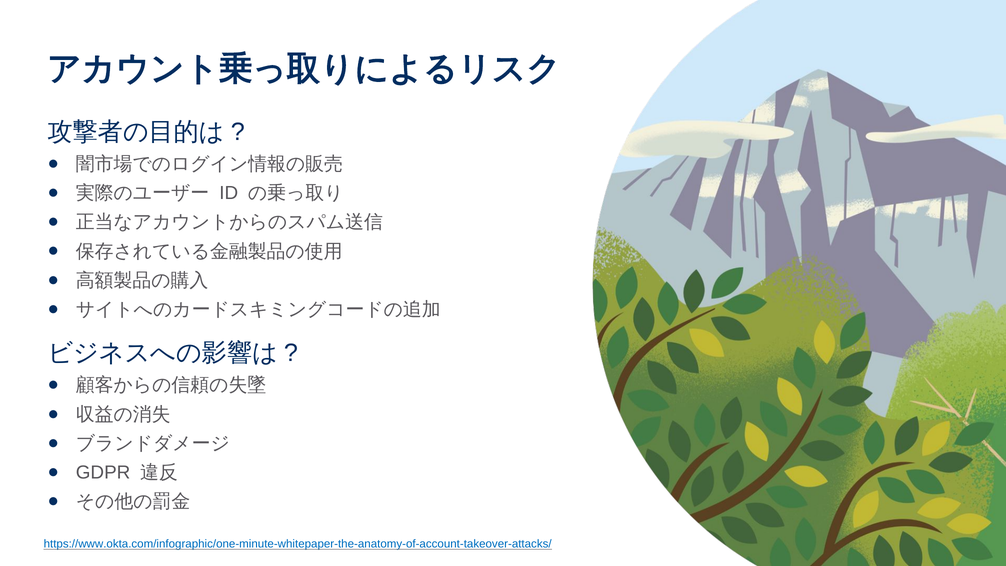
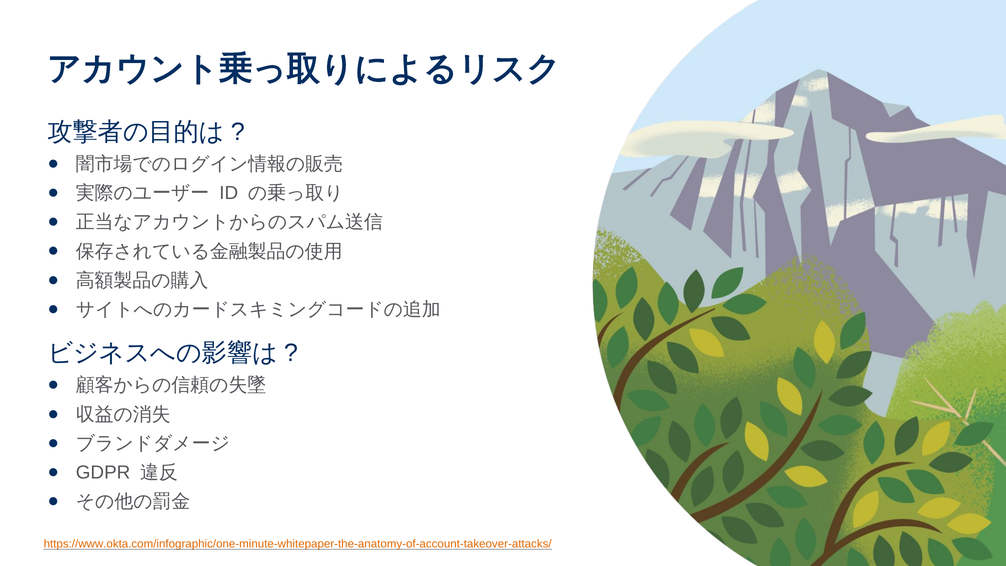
https://www.okta.com/infographic/one-minute-whitepaper-the-anatomy-of-account-takeover-attacks/ colour: blue -> orange
